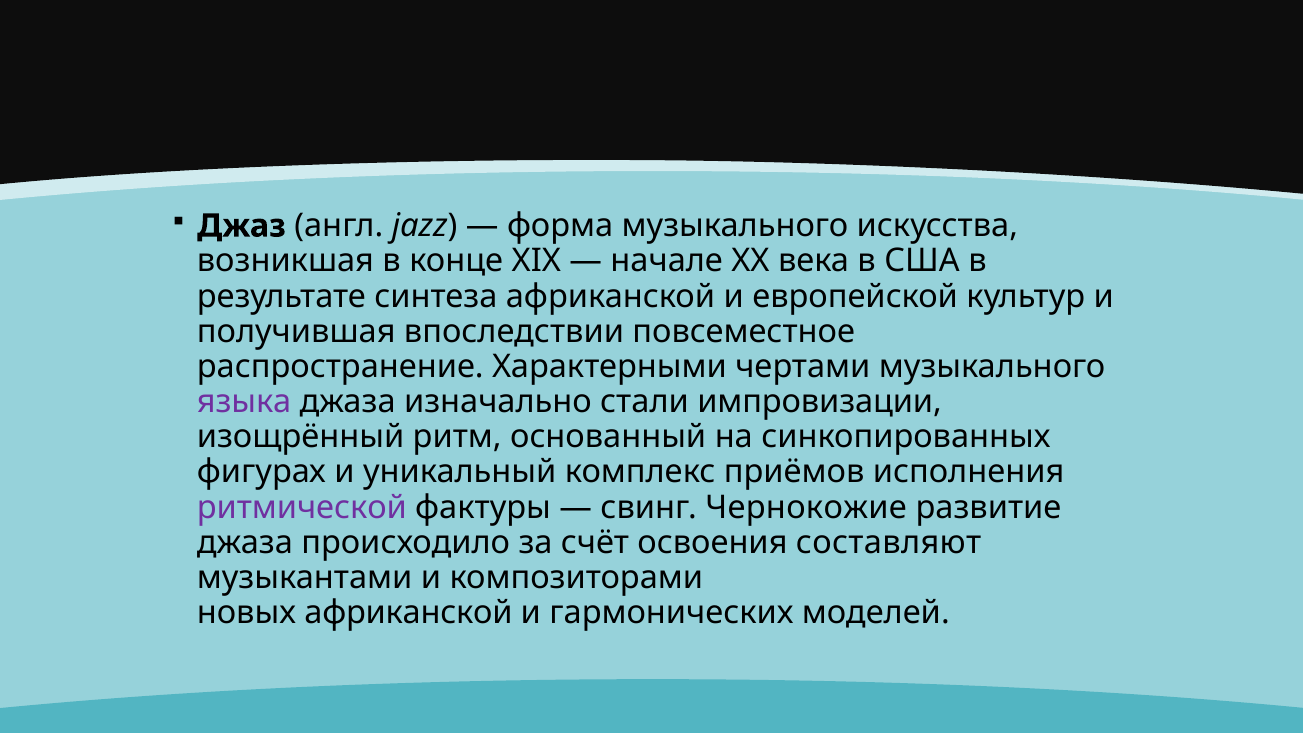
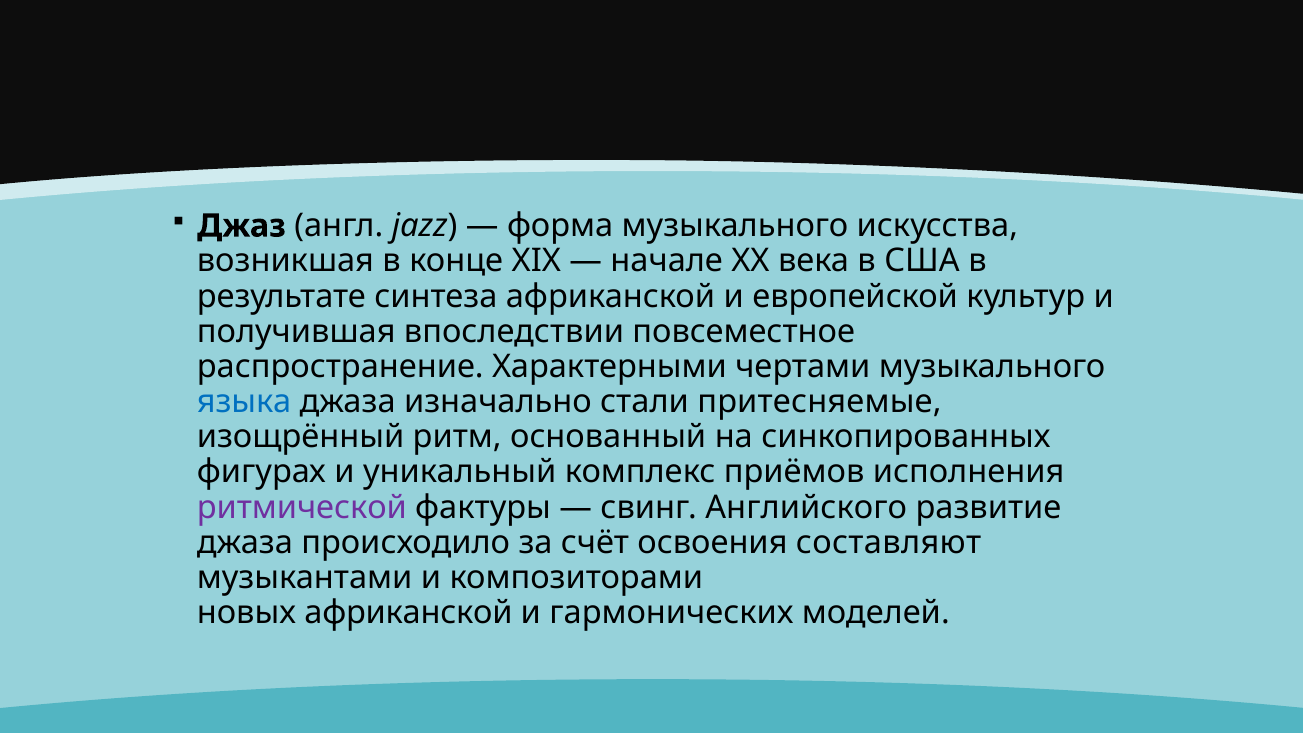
языка colour: purple -> blue
импровизации: импровизации -> притесняемые
Чернокожие: Чернокожие -> Английского
